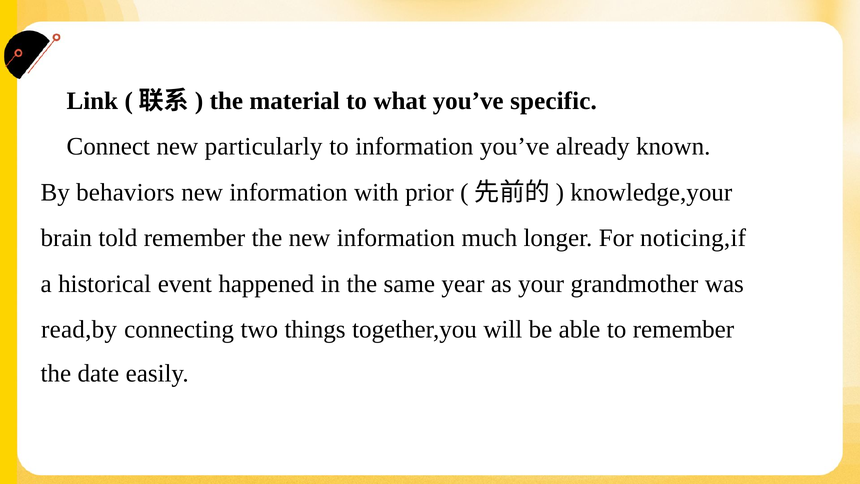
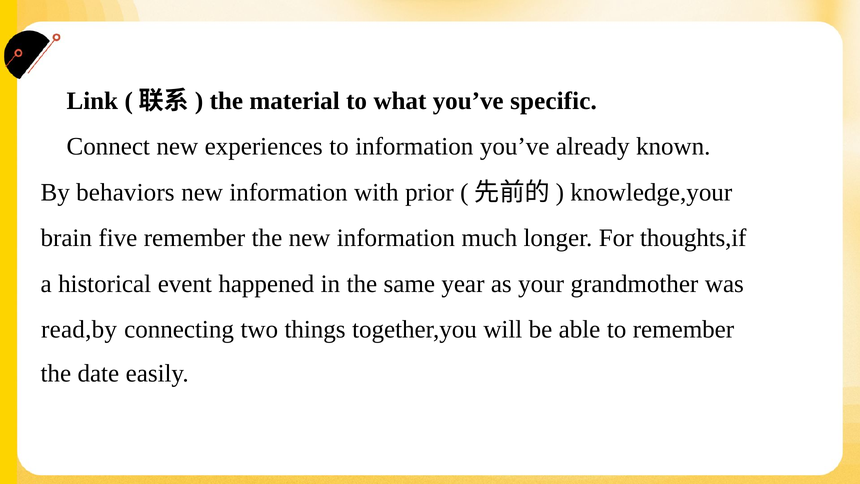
particularly: particularly -> experiences
told: told -> five
noticing,if: noticing,if -> thoughts,if
